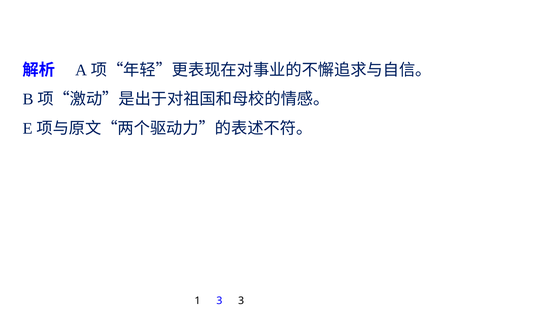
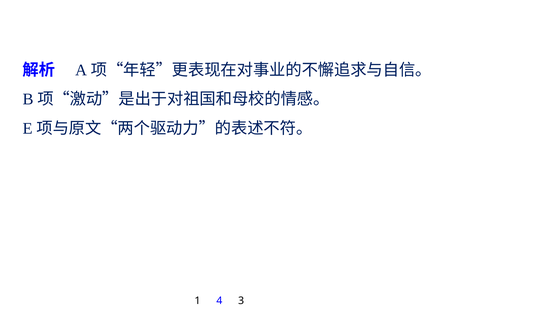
1 3: 3 -> 4
